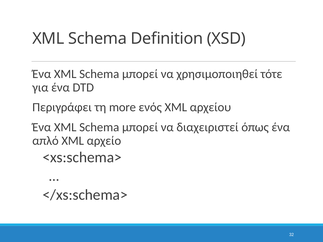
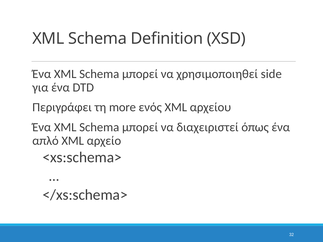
τότε: τότε -> side
